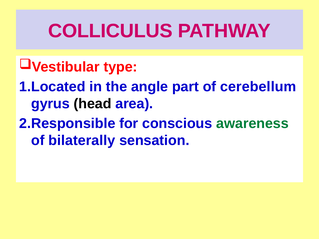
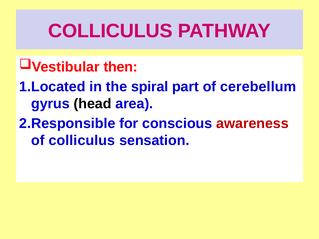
type: type -> then
angle: angle -> spiral
awareness colour: green -> red
of bilaterally: bilaterally -> colliculus
